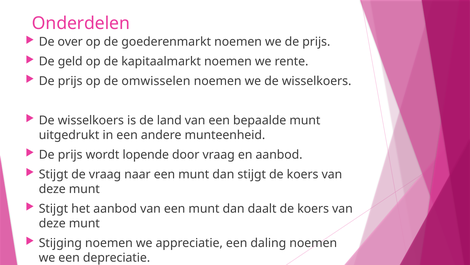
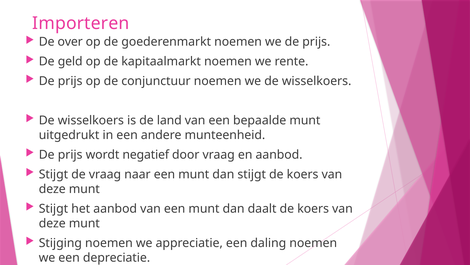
Onderdelen: Onderdelen -> Importeren
omwisselen: omwisselen -> conjunctuur
lopende: lopende -> negatief
